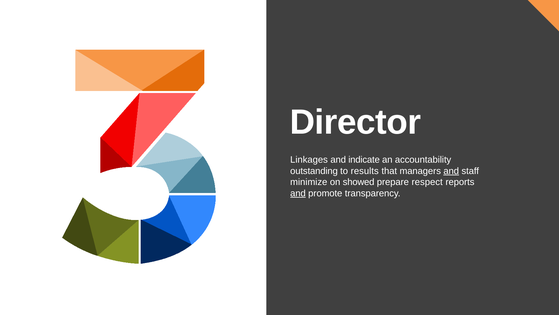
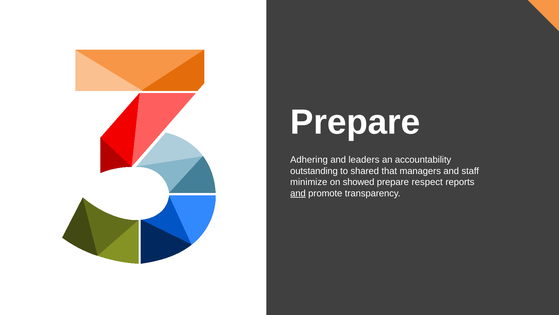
Director at (355, 122): Director -> Prepare
Linkages: Linkages -> Adhering
indicate: indicate -> leaders
results: results -> shared
and at (451, 171) underline: present -> none
